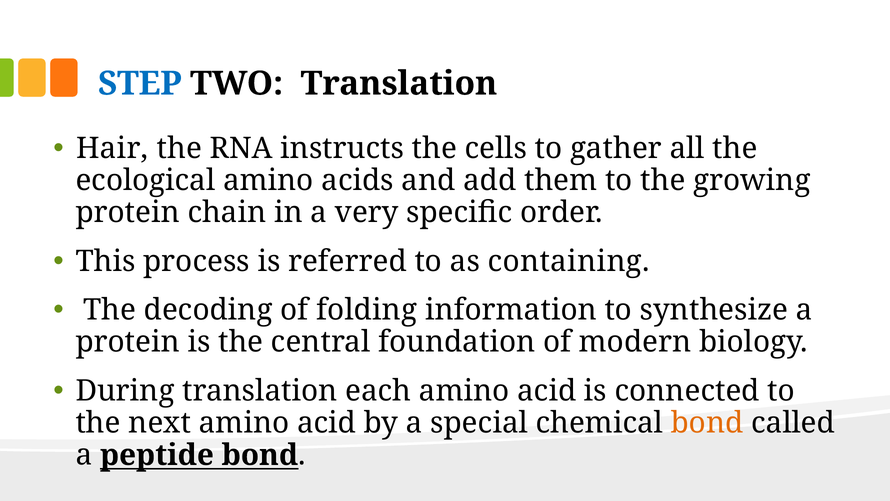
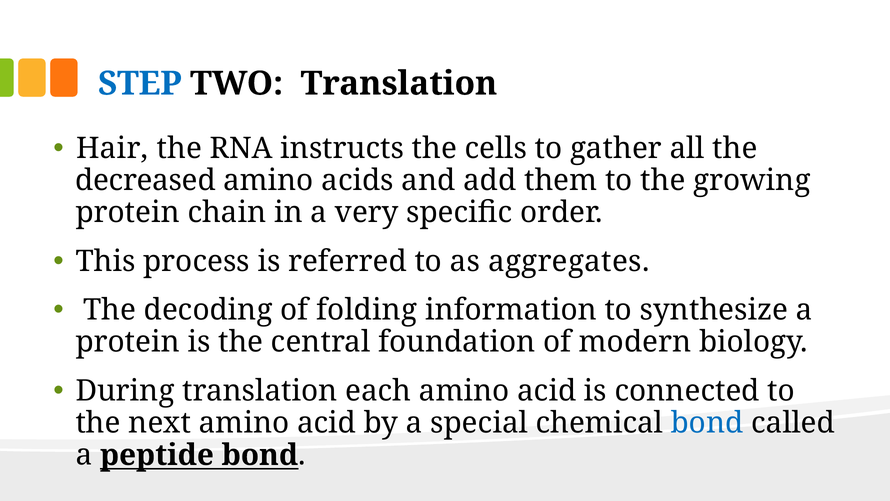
ecological: ecological -> decreased
containing: containing -> aggregates
bond at (707, 423) colour: orange -> blue
